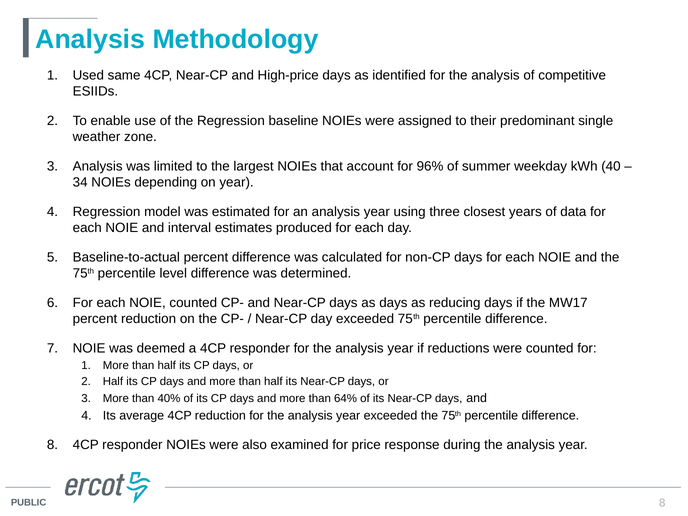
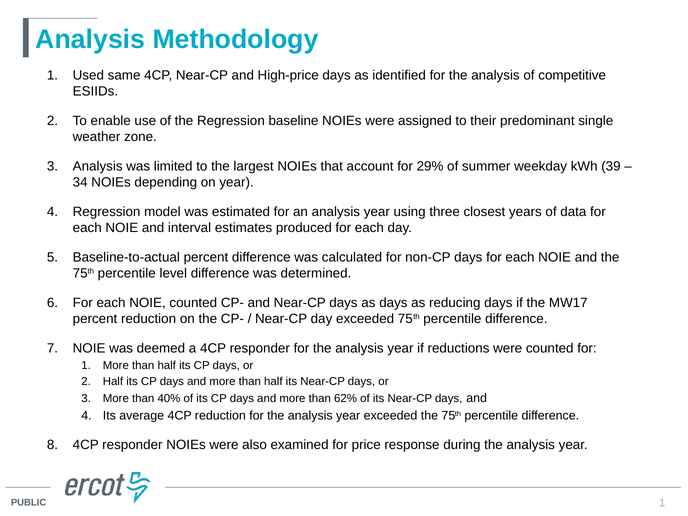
96%: 96% -> 29%
40: 40 -> 39
64%: 64% -> 62%
8 at (662, 503): 8 -> 1
